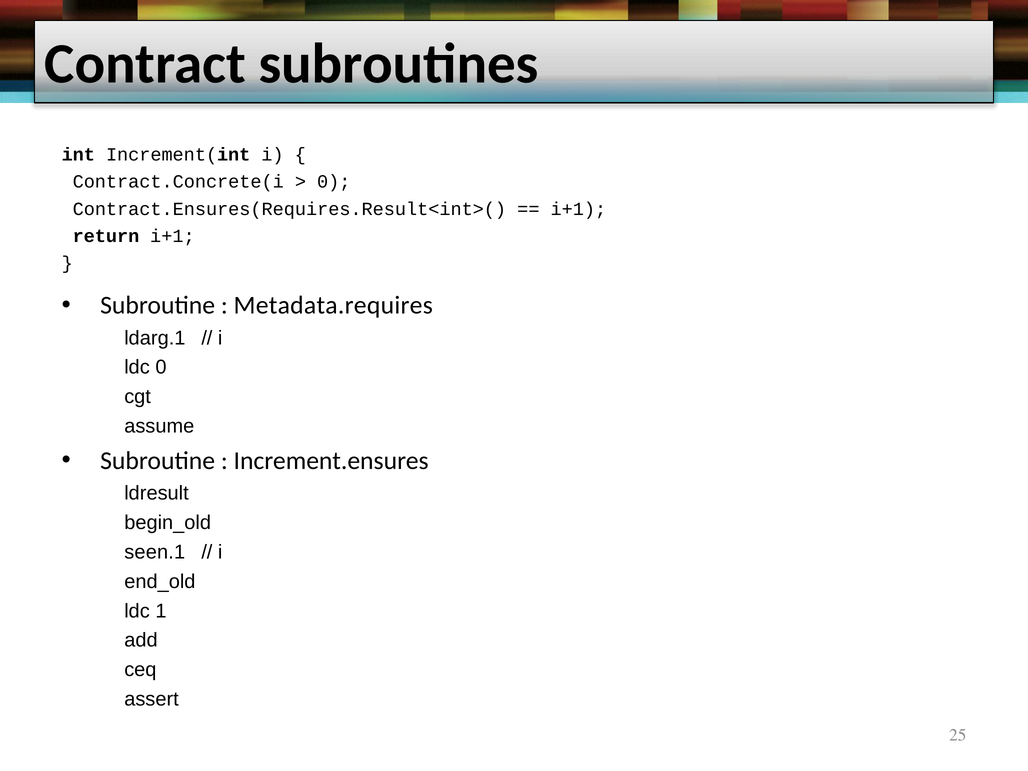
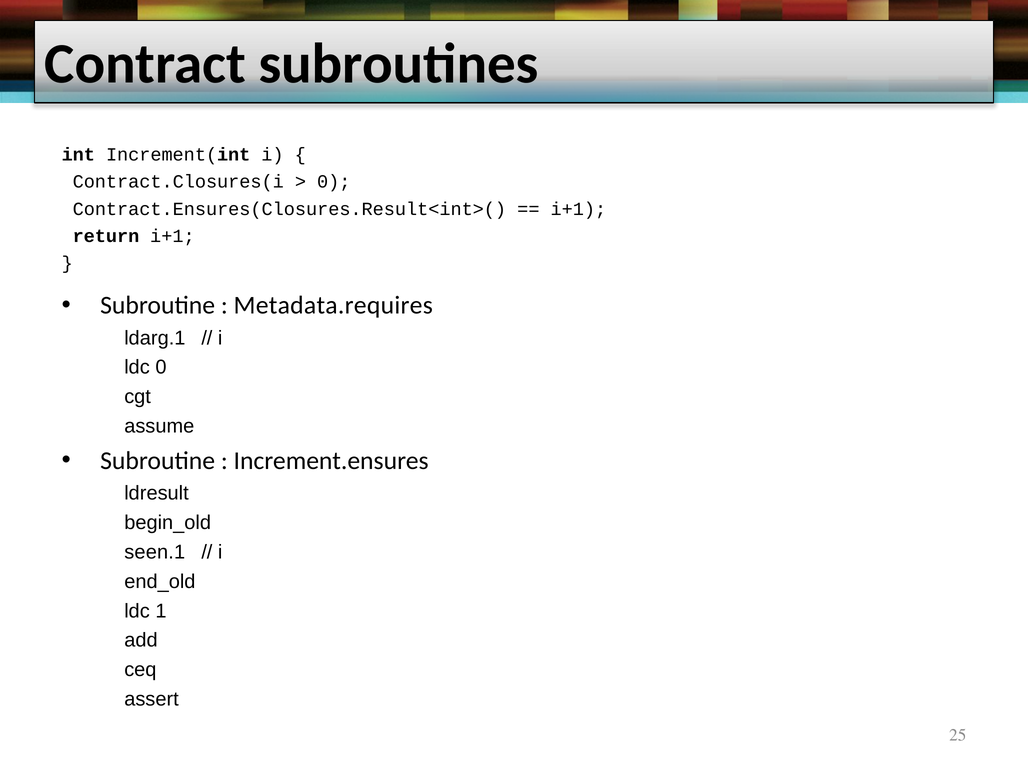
Contract.Concrete(i: Contract.Concrete(i -> Contract.Closures(i
Contract.Ensures(Requires.Result<int>(: Contract.Ensures(Requires.Result<int>( -> Contract.Ensures(Closures.Result<int>(
